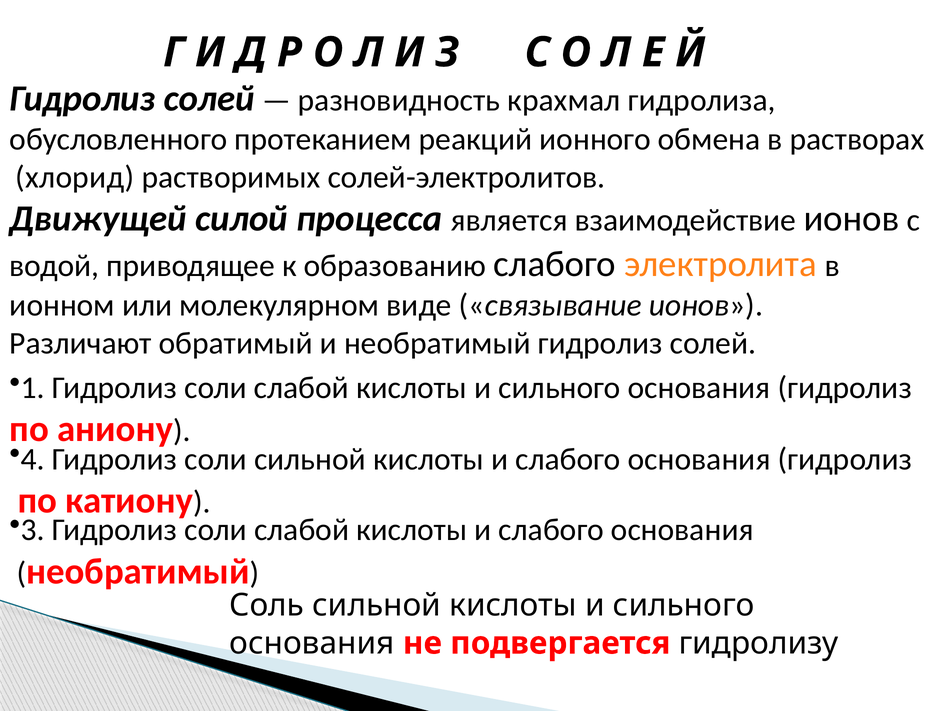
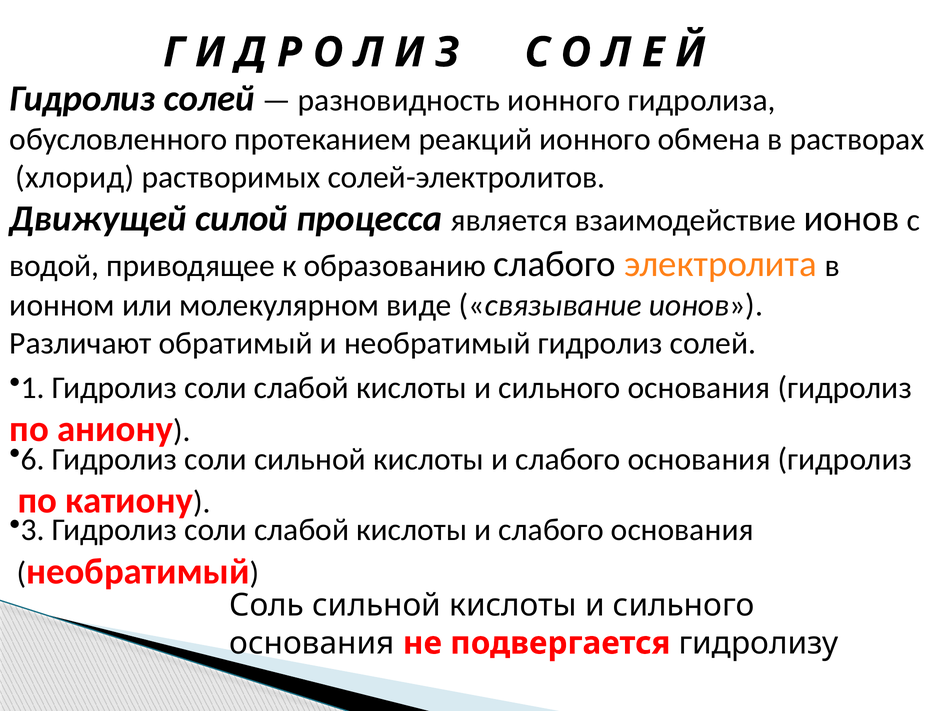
разновидность крахмал: крахмал -> ионного
4: 4 -> 6
